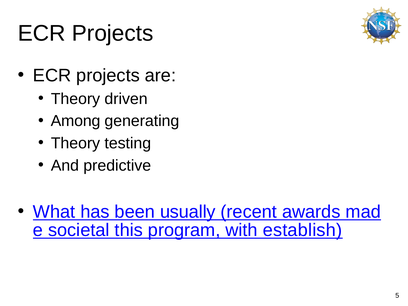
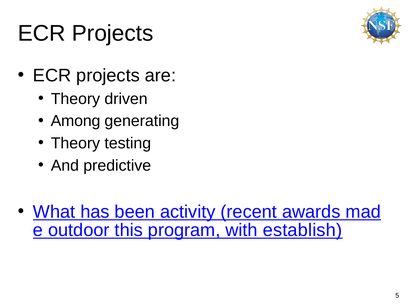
usually: usually -> activity
societal: societal -> outdoor
